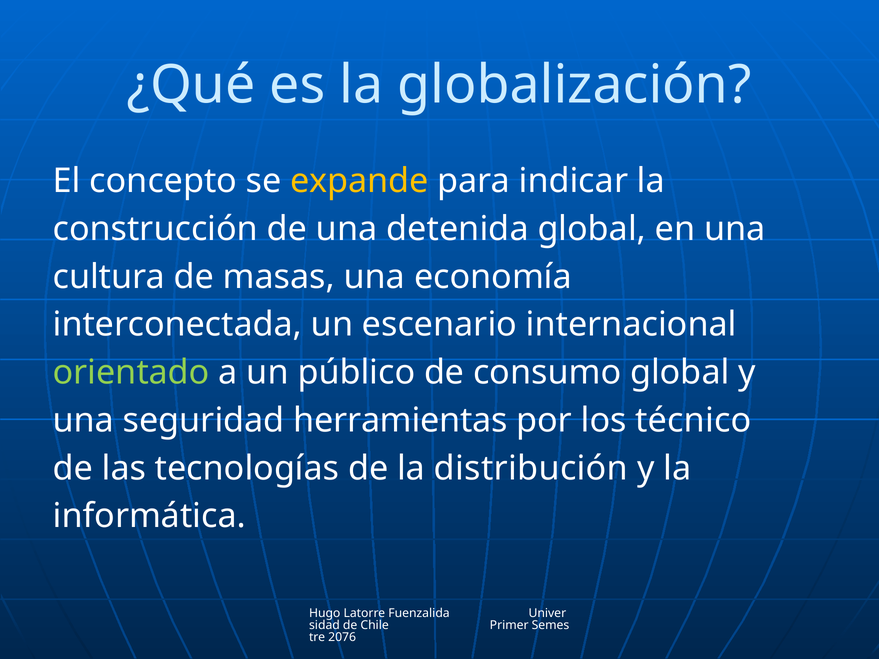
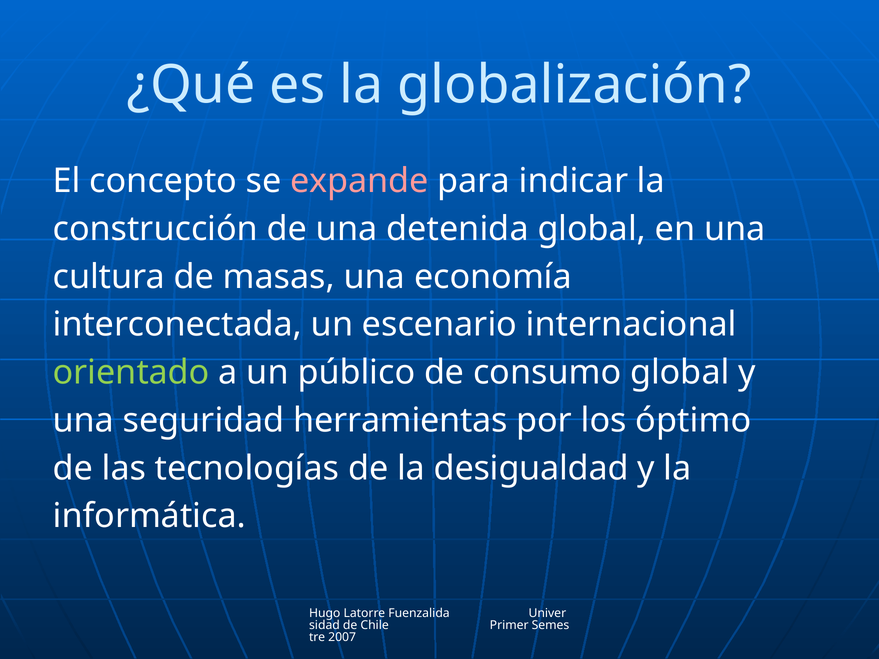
expande colour: yellow -> pink
técnico: técnico -> óptimo
distribución: distribución -> desigualdad
2076: 2076 -> 2007
